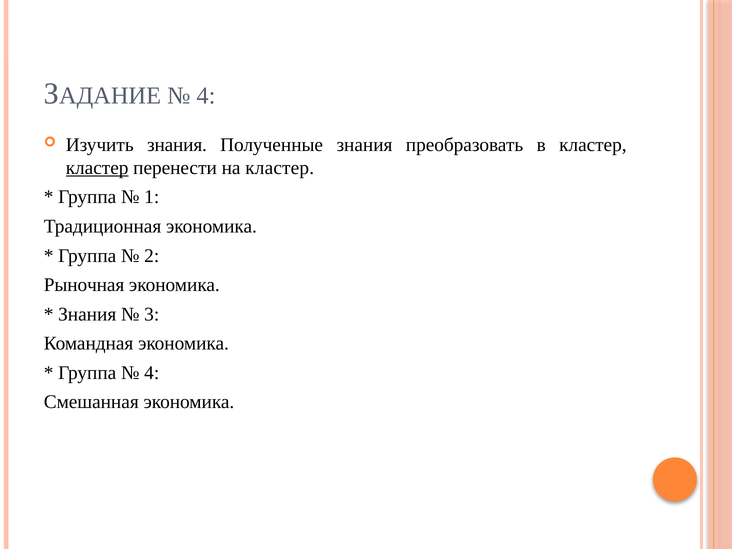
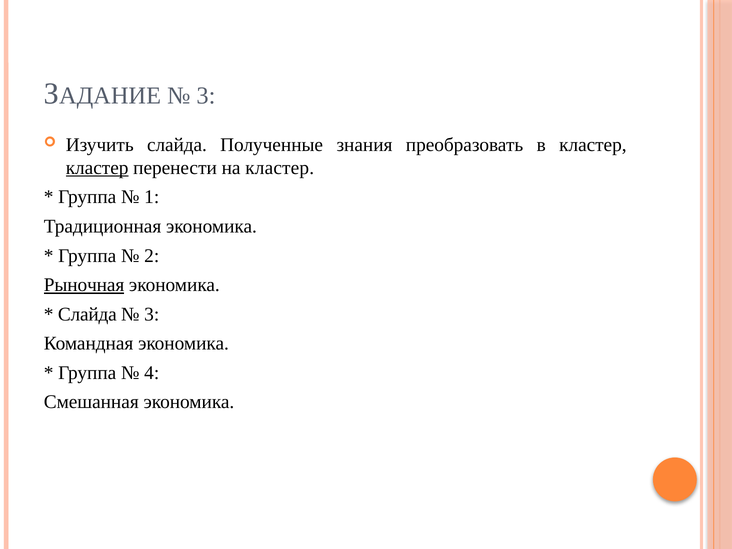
4 at (206, 96): 4 -> 3
Изучить знания: знания -> слайда
Рыночная underline: none -> present
Знания at (87, 314): Знания -> Слайда
